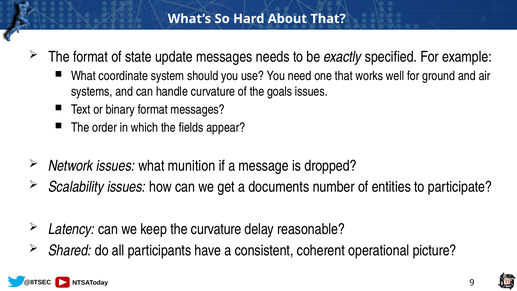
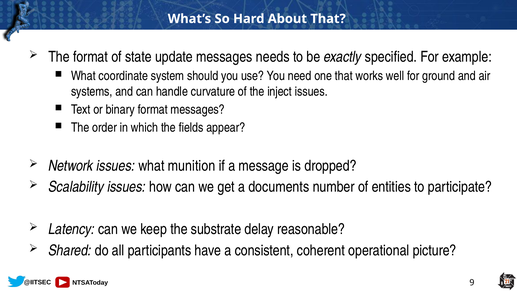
goals: goals -> inject
the curvature: curvature -> substrate
